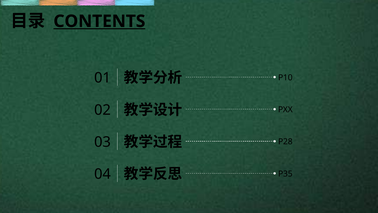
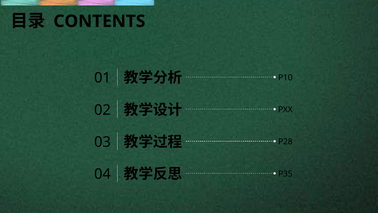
CONTENTS underline: present -> none
